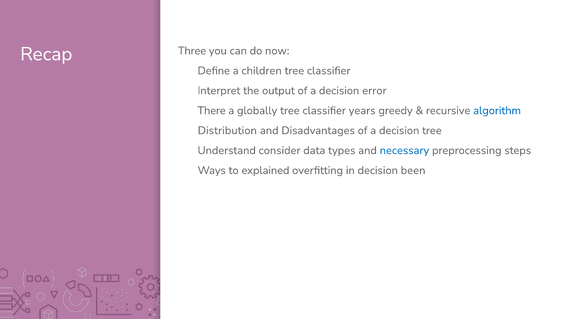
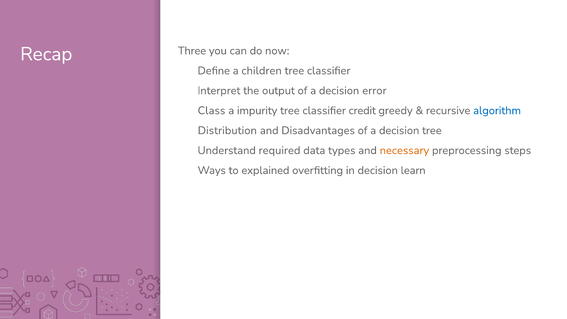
There: There -> Class
globally: globally -> impurity
years: years -> credit
consider: consider -> required
necessary colour: blue -> orange
been: been -> learn
